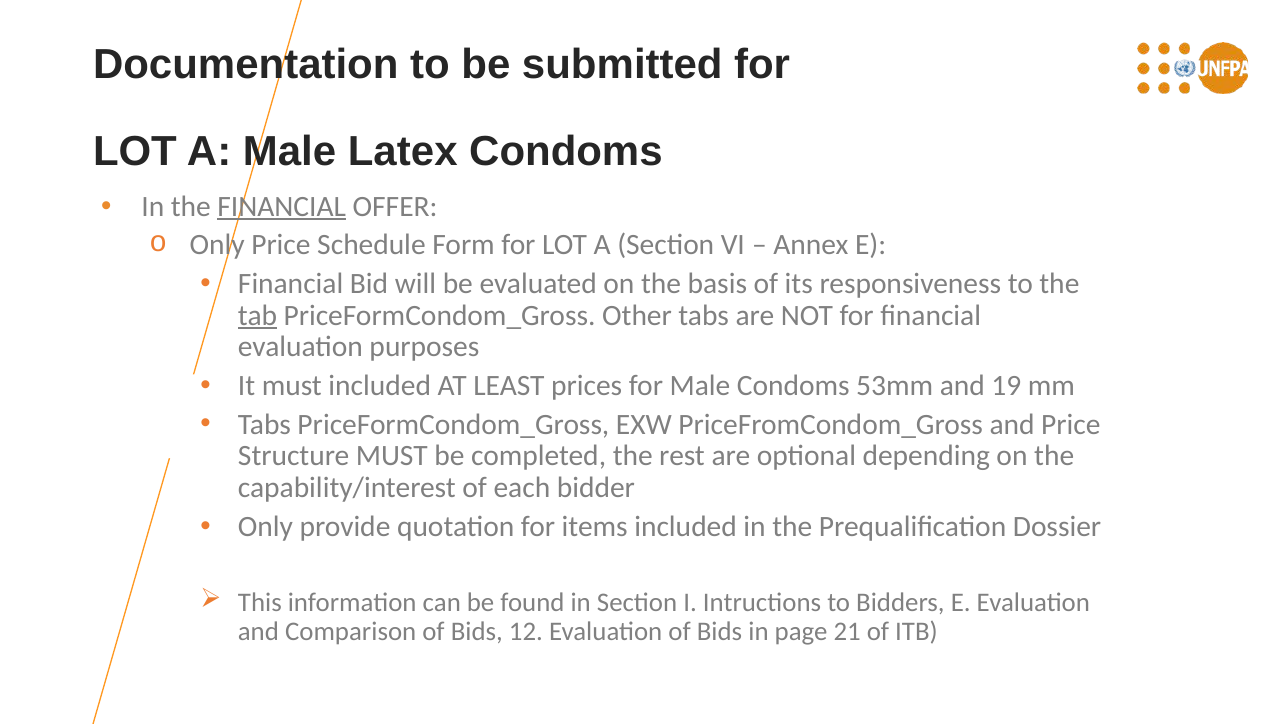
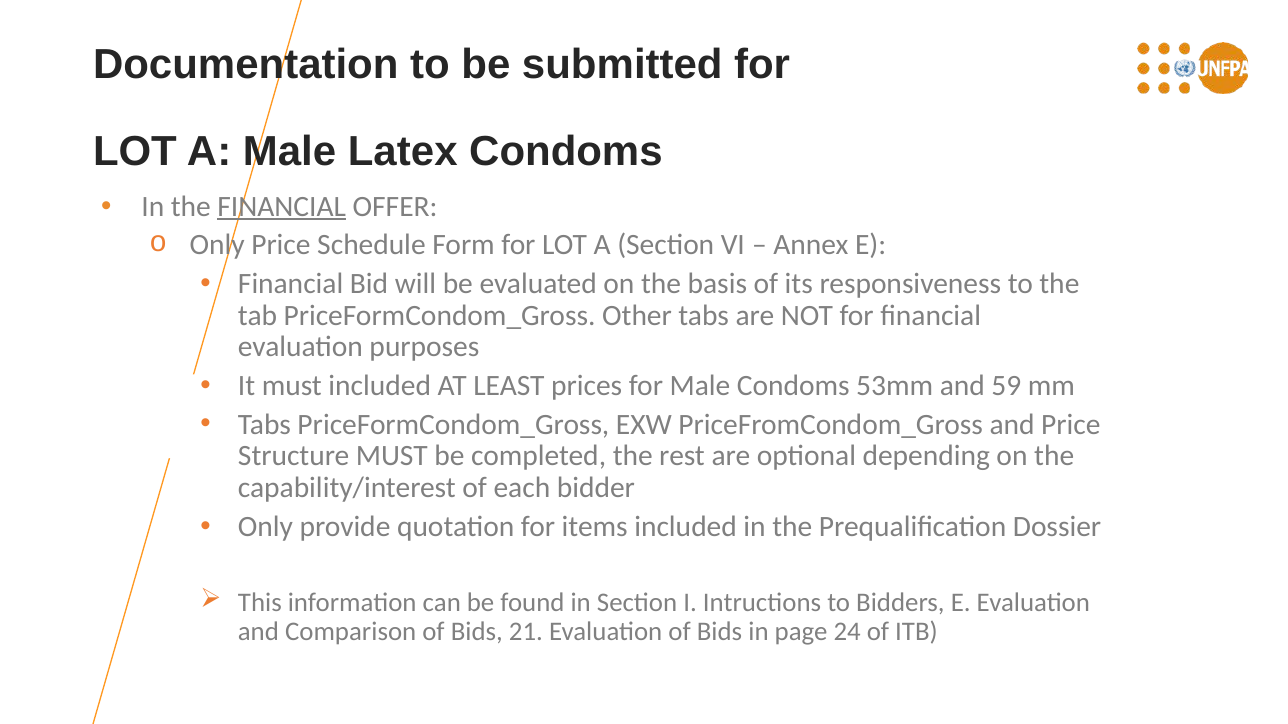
tab underline: present -> none
19: 19 -> 59
12: 12 -> 21
21: 21 -> 24
